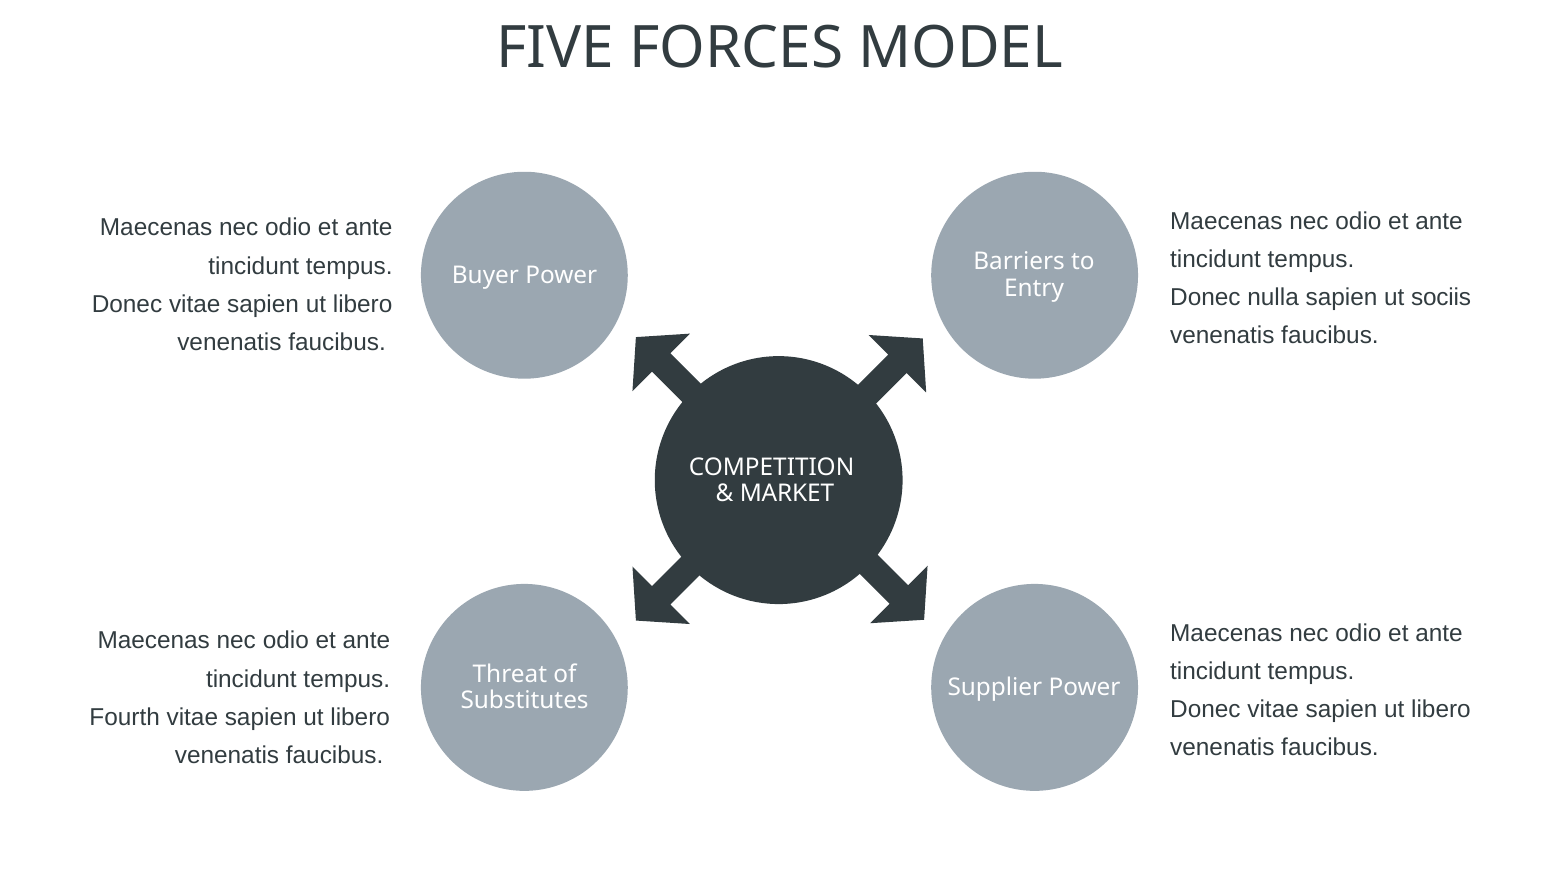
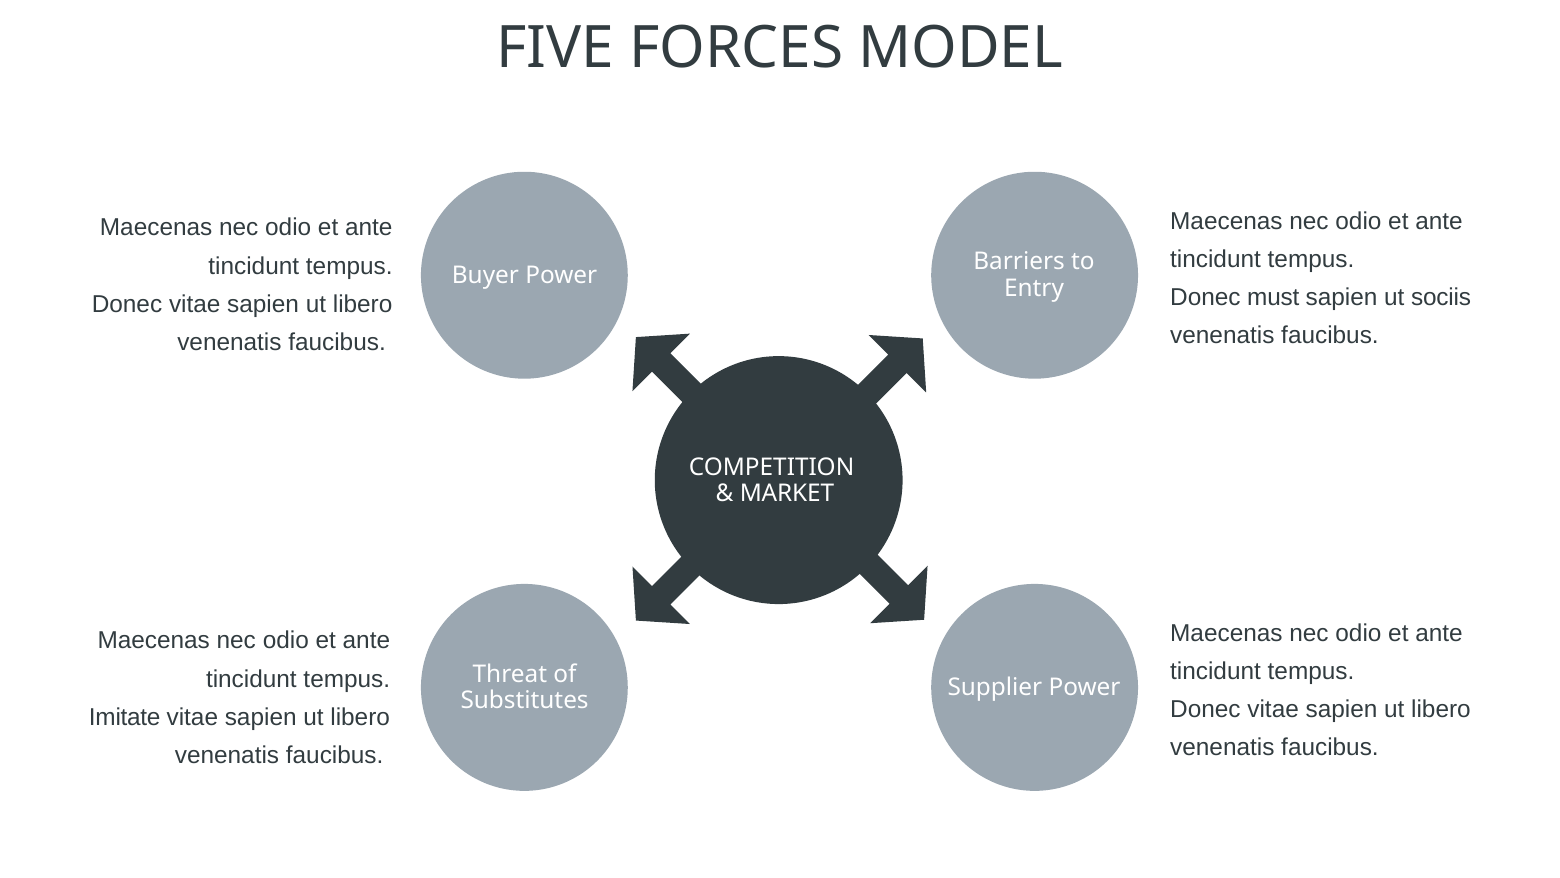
nulla: nulla -> must
Fourth: Fourth -> Imitate
